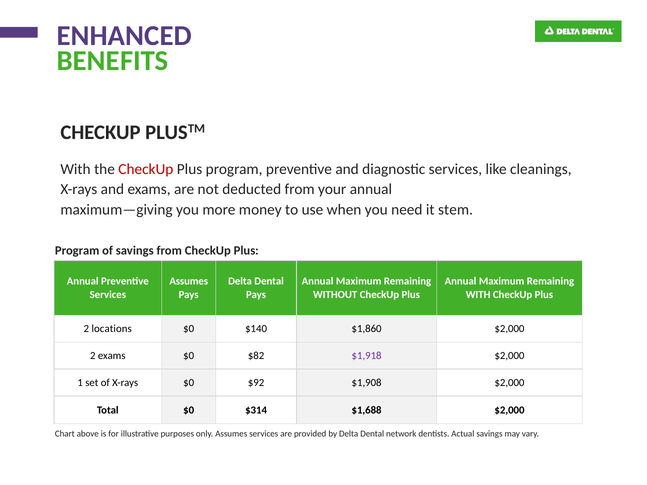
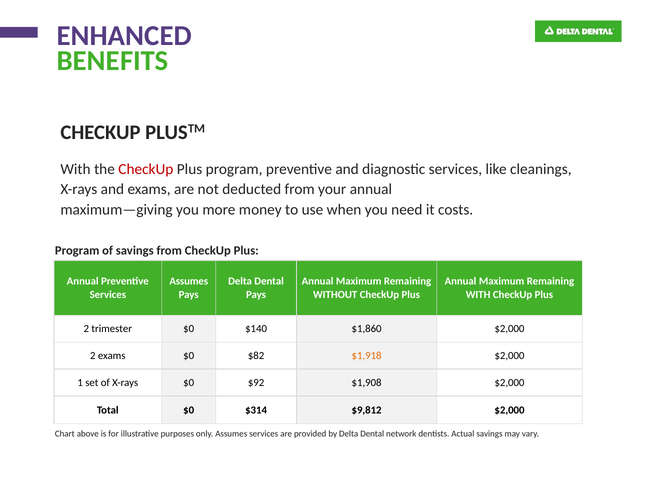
stem: stem -> costs
locations: locations -> trimester
$1,918 colour: purple -> orange
$1,688: $1,688 -> $9,812
